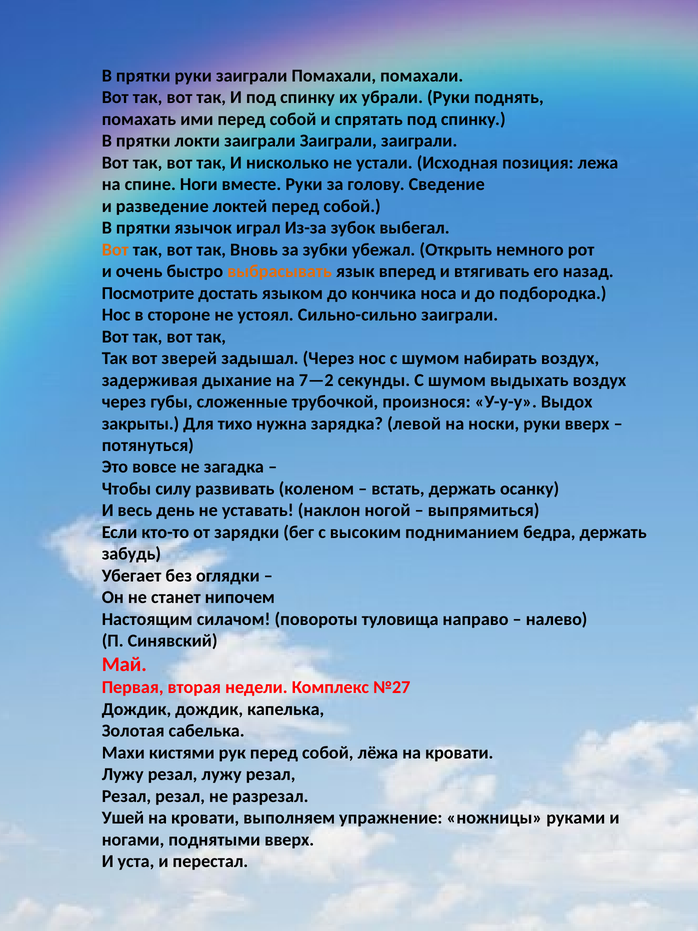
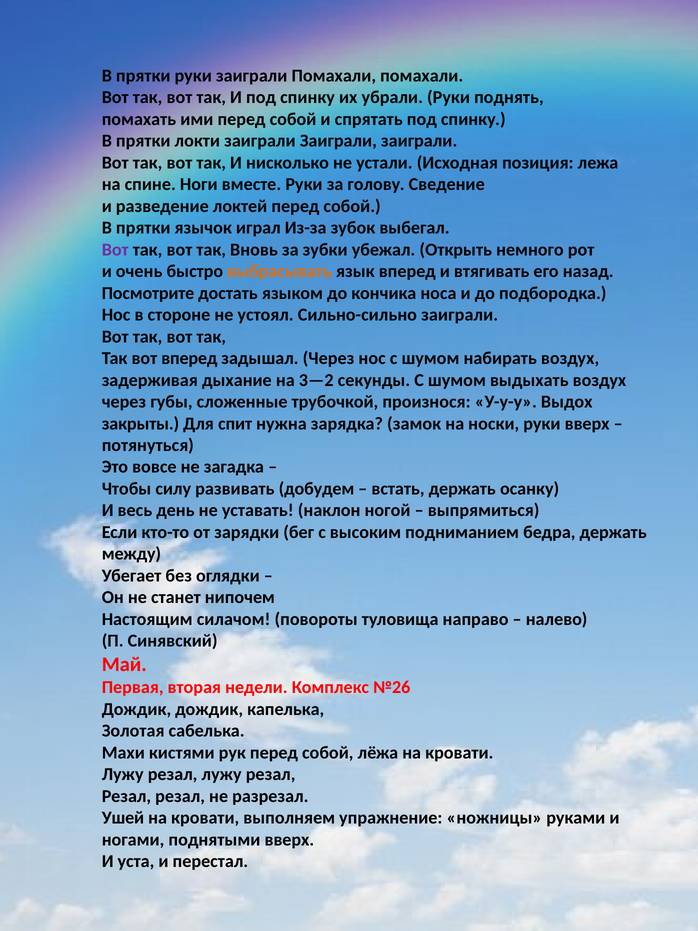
Вот at (115, 250) colour: orange -> purple
вот зверей: зверей -> вперед
7—2: 7—2 -> 3—2
тихо: тихо -> спит
левой: левой -> замок
коленом: коленом -> добудем
забудь: забудь -> между
№27: №27 -> №26
